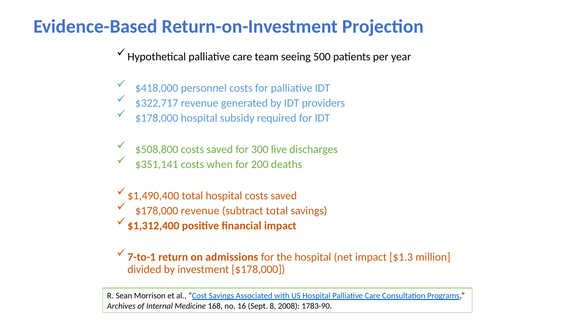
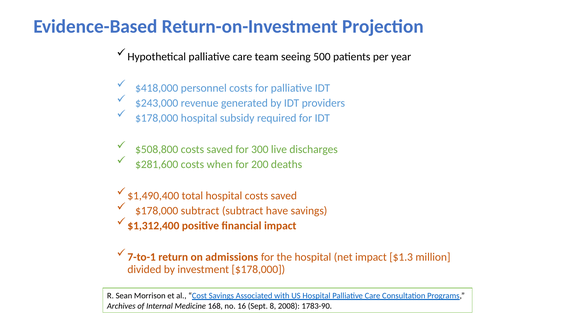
$322,717: $322,717 -> $243,000
$351,141: $351,141 -> $281,600
$178,000 revenue: revenue -> subtract
subtract total: total -> have
